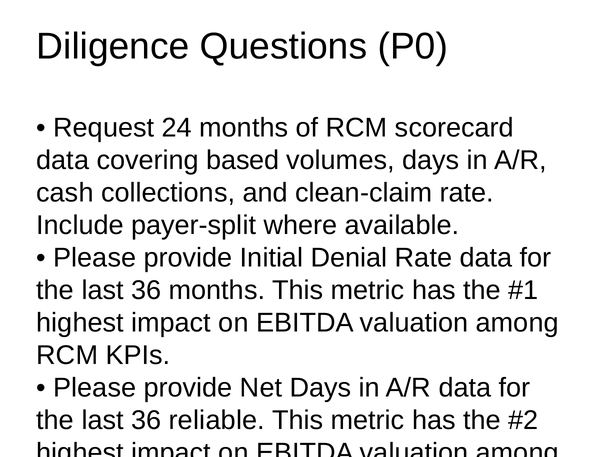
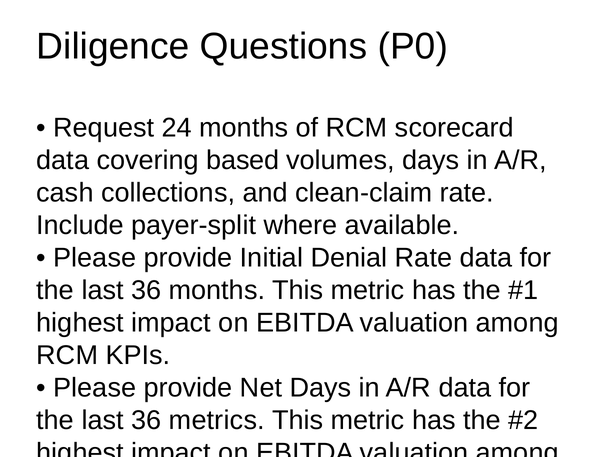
reliable: reliable -> metrics
